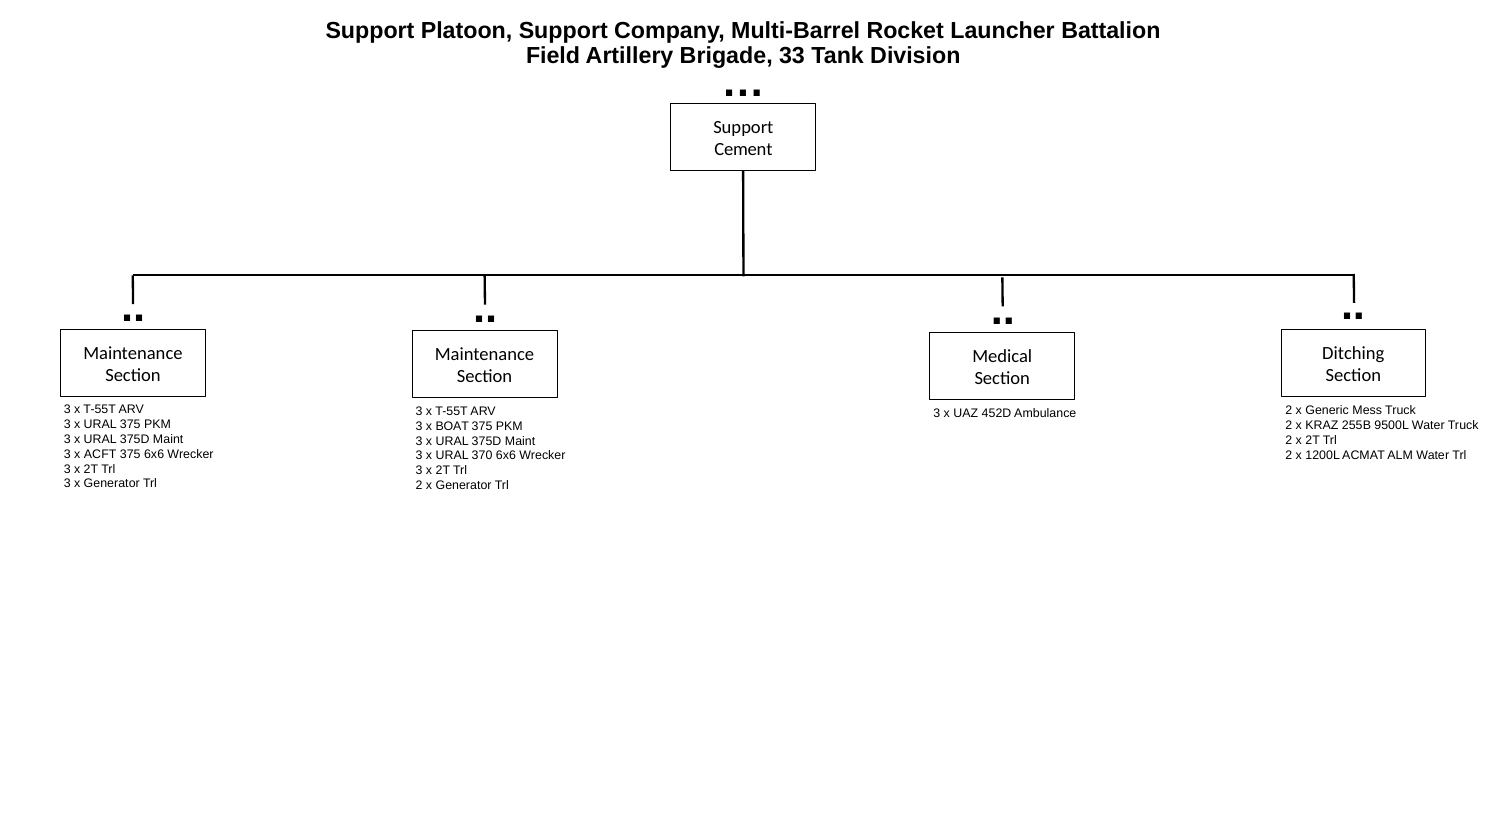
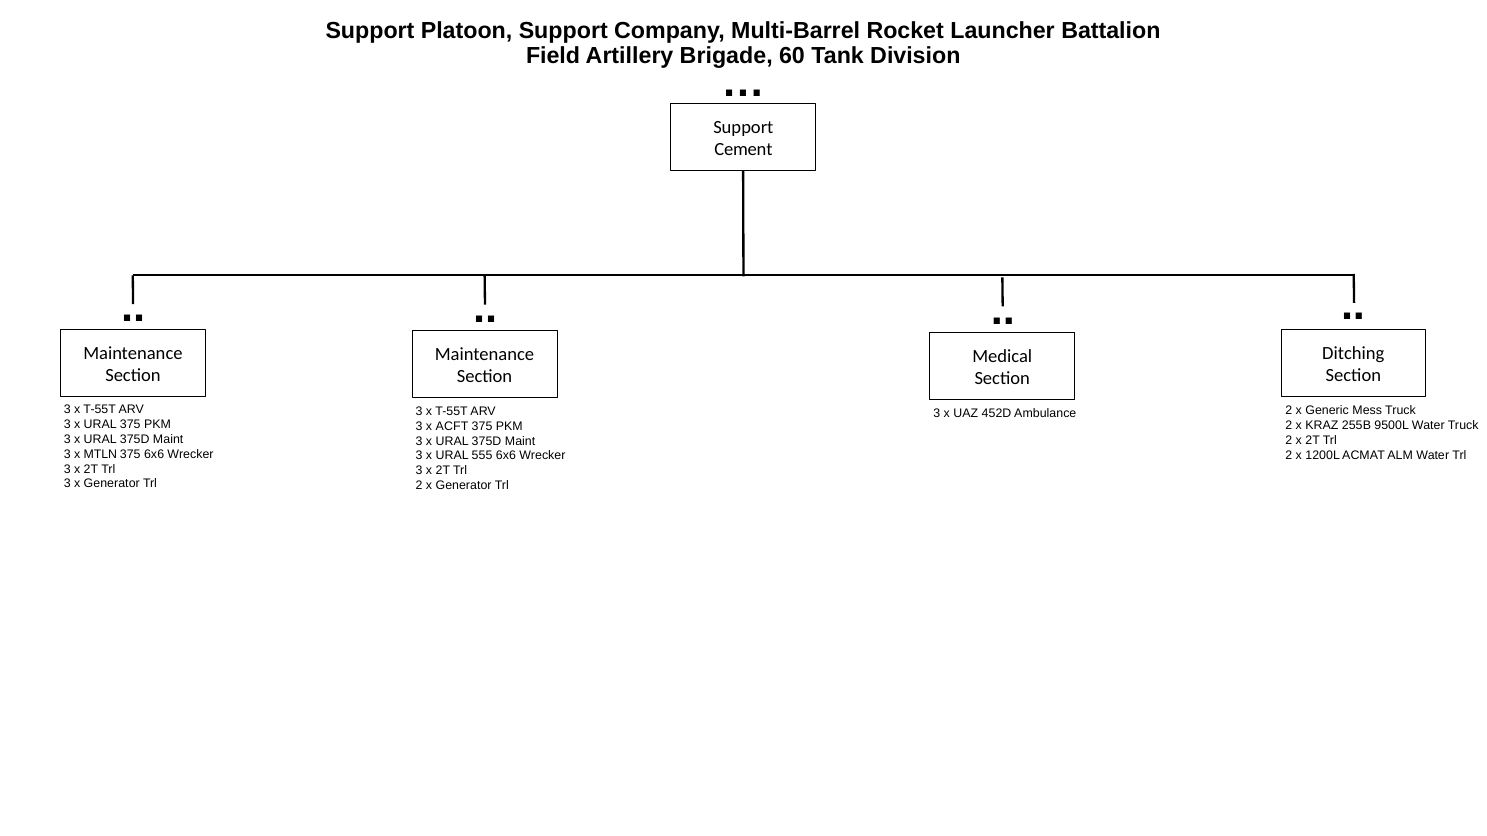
33: 33 -> 60
BOAT: BOAT -> ACFT
ACFT: ACFT -> MTLN
370: 370 -> 555
